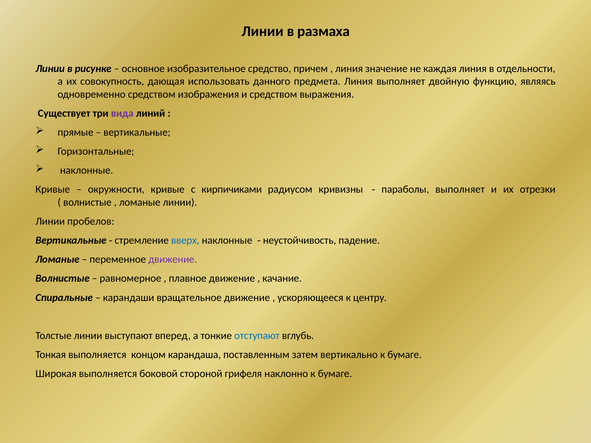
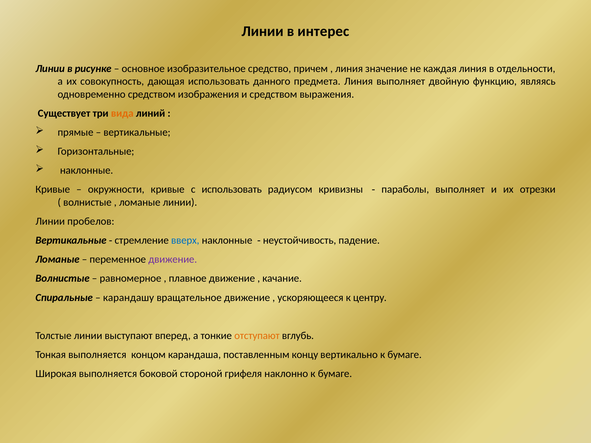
размаха: размаха -> интерес
вида colour: purple -> orange
с кирпичиками: кирпичиками -> использовать
карандаши: карандаши -> карандашу
отступают colour: blue -> orange
затем: затем -> концу
